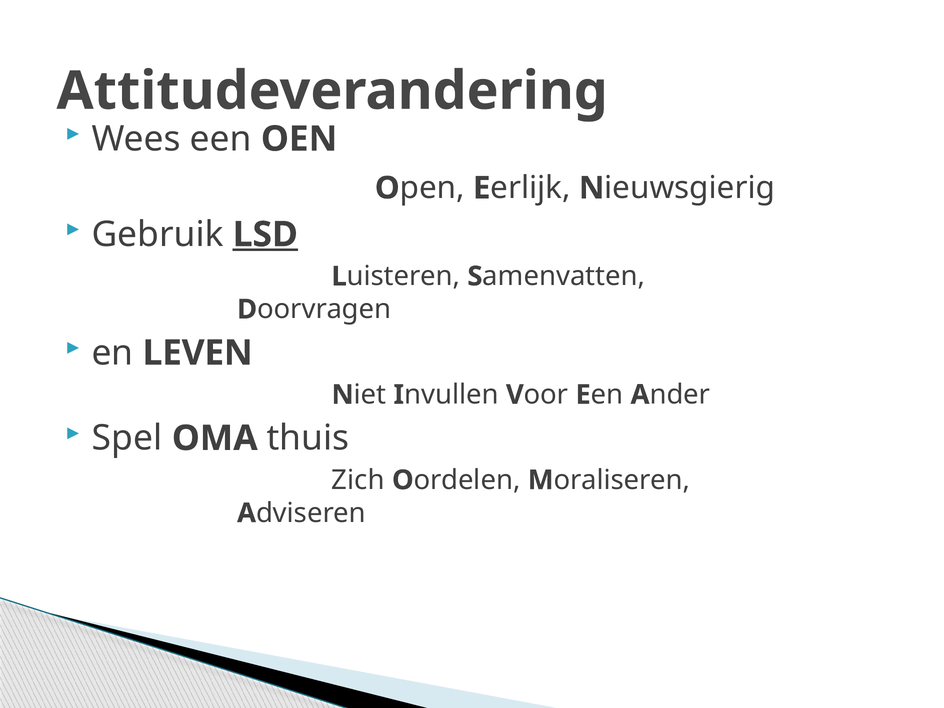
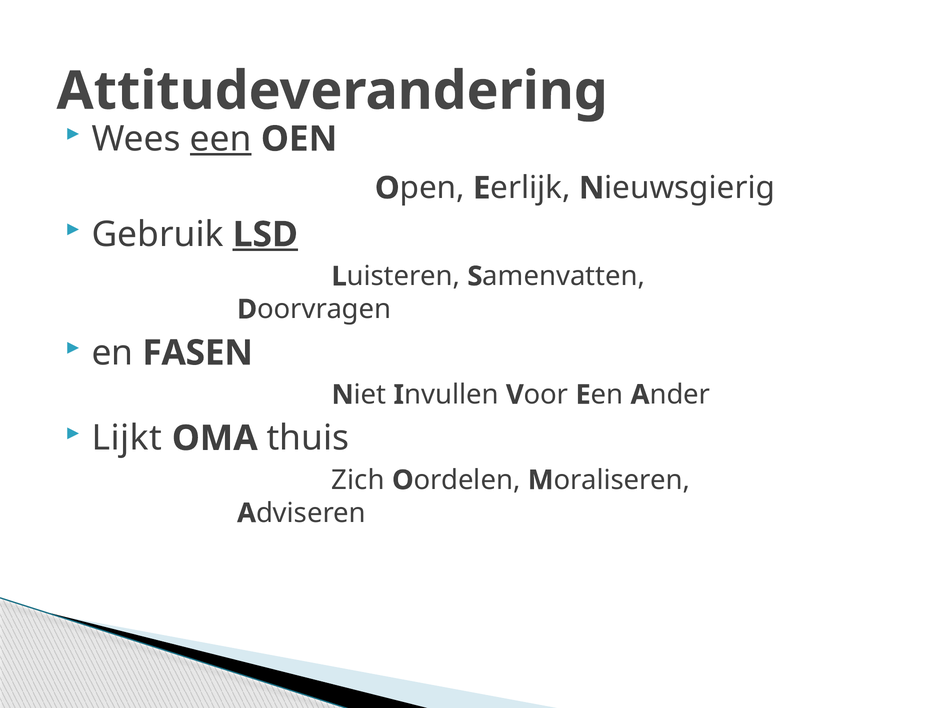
een underline: none -> present
LEVEN: LEVEN -> FASEN
Spel: Spel -> Lijkt
